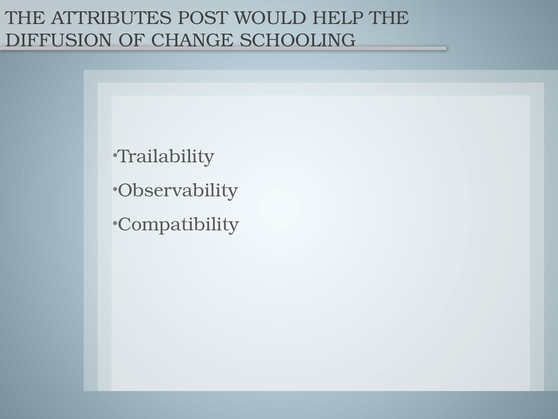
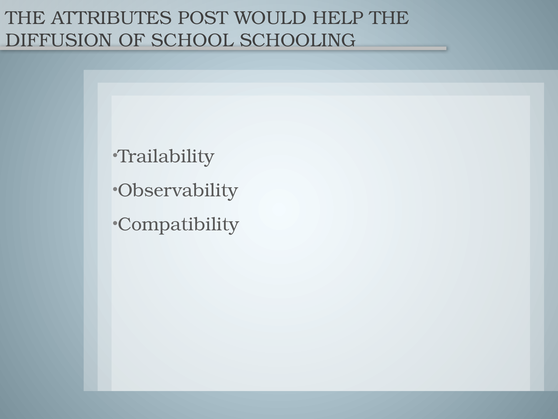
CHANGE: CHANGE -> SCHOOL
